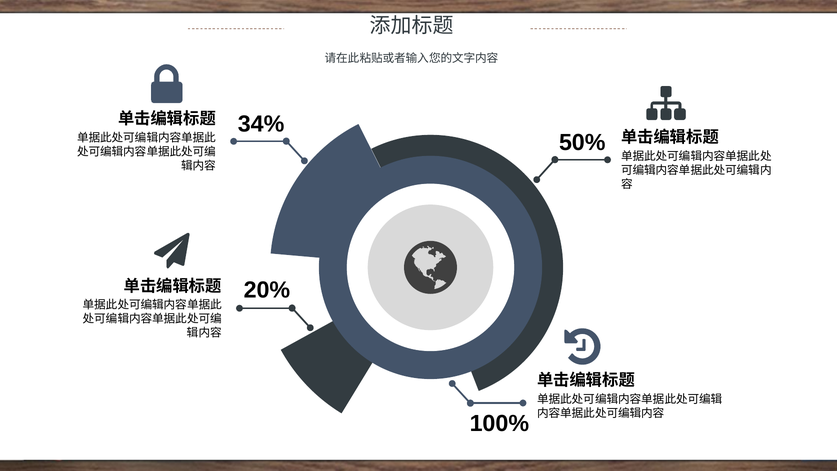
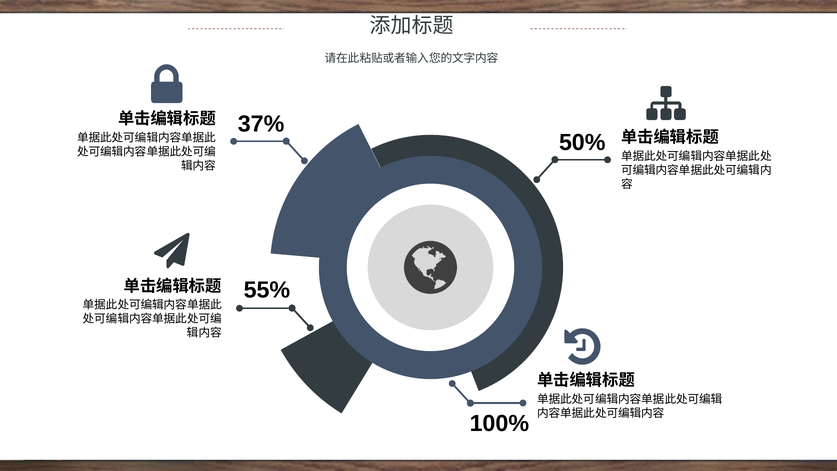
34%: 34% -> 37%
20%: 20% -> 55%
